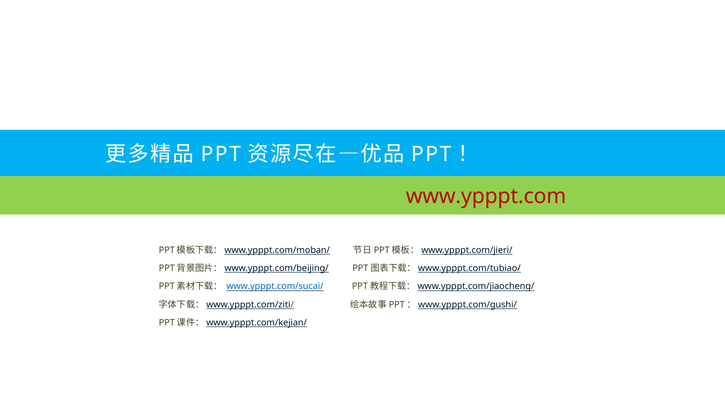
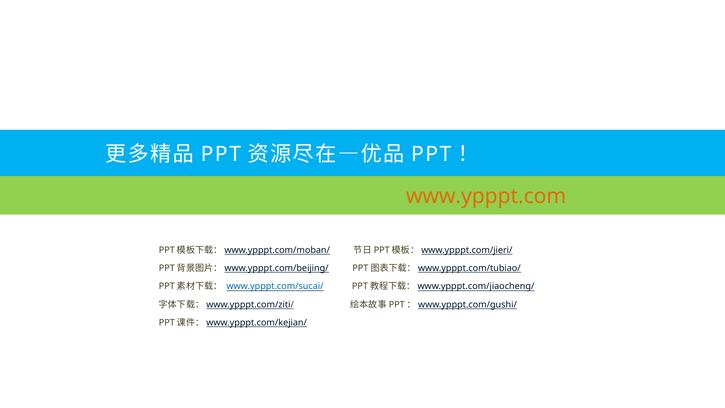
www.ypppt.com colour: red -> orange
